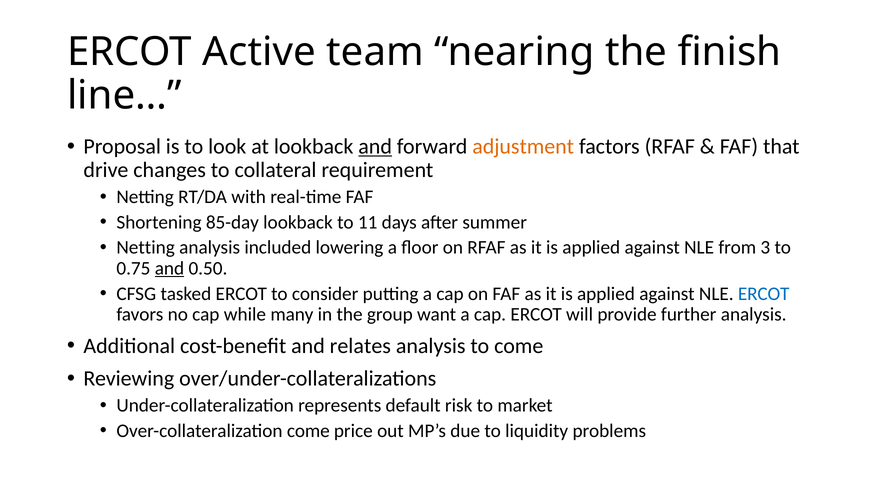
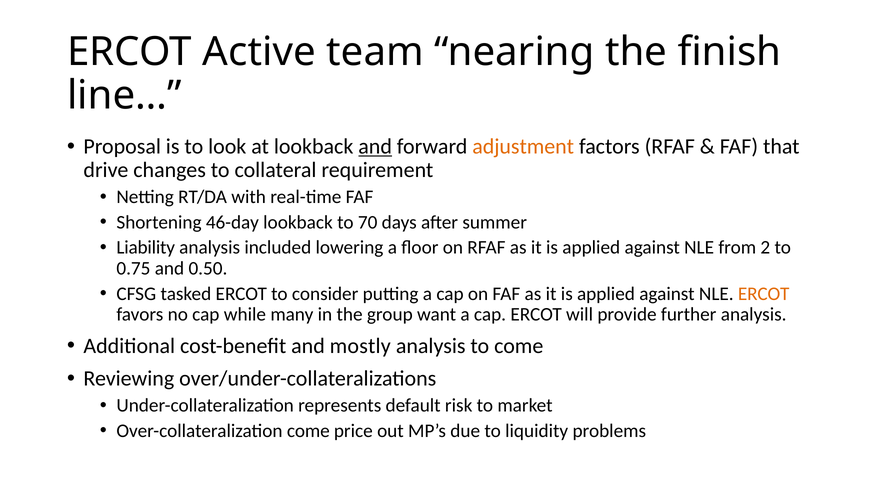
85-day: 85-day -> 46-day
11: 11 -> 70
Netting at (146, 248): Netting -> Liability
3: 3 -> 2
and at (169, 269) underline: present -> none
ERCOT at (764, 294) colour: blue -> orange
relates: relates -> mostly
